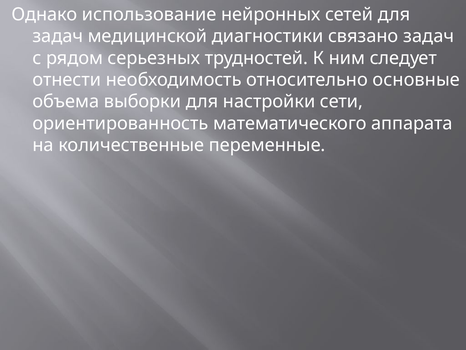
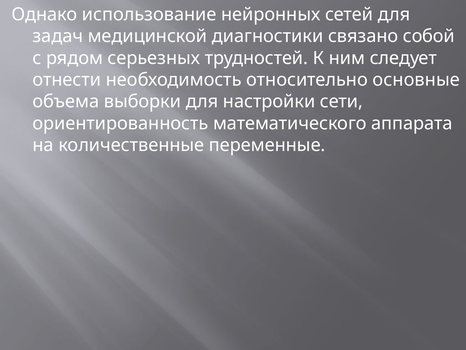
связано задач: задач -> собой
